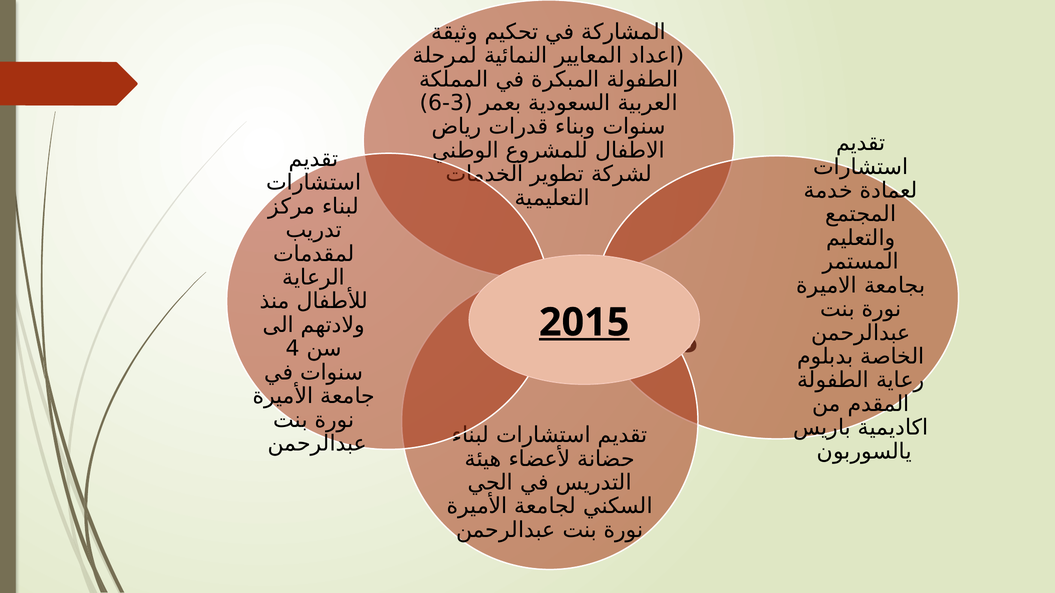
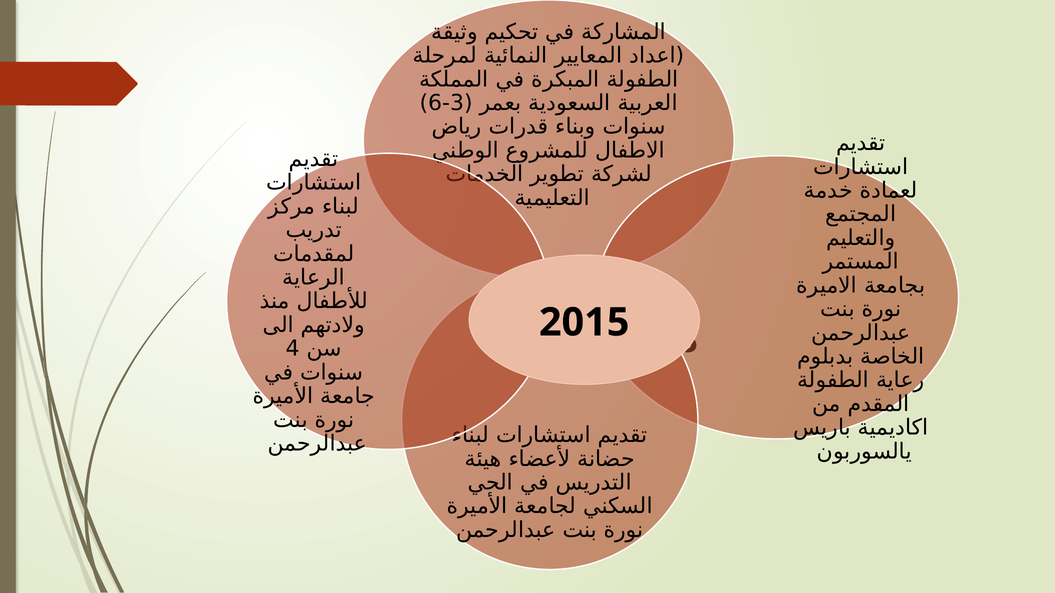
2015 at (584, 323) underline: present -> none
